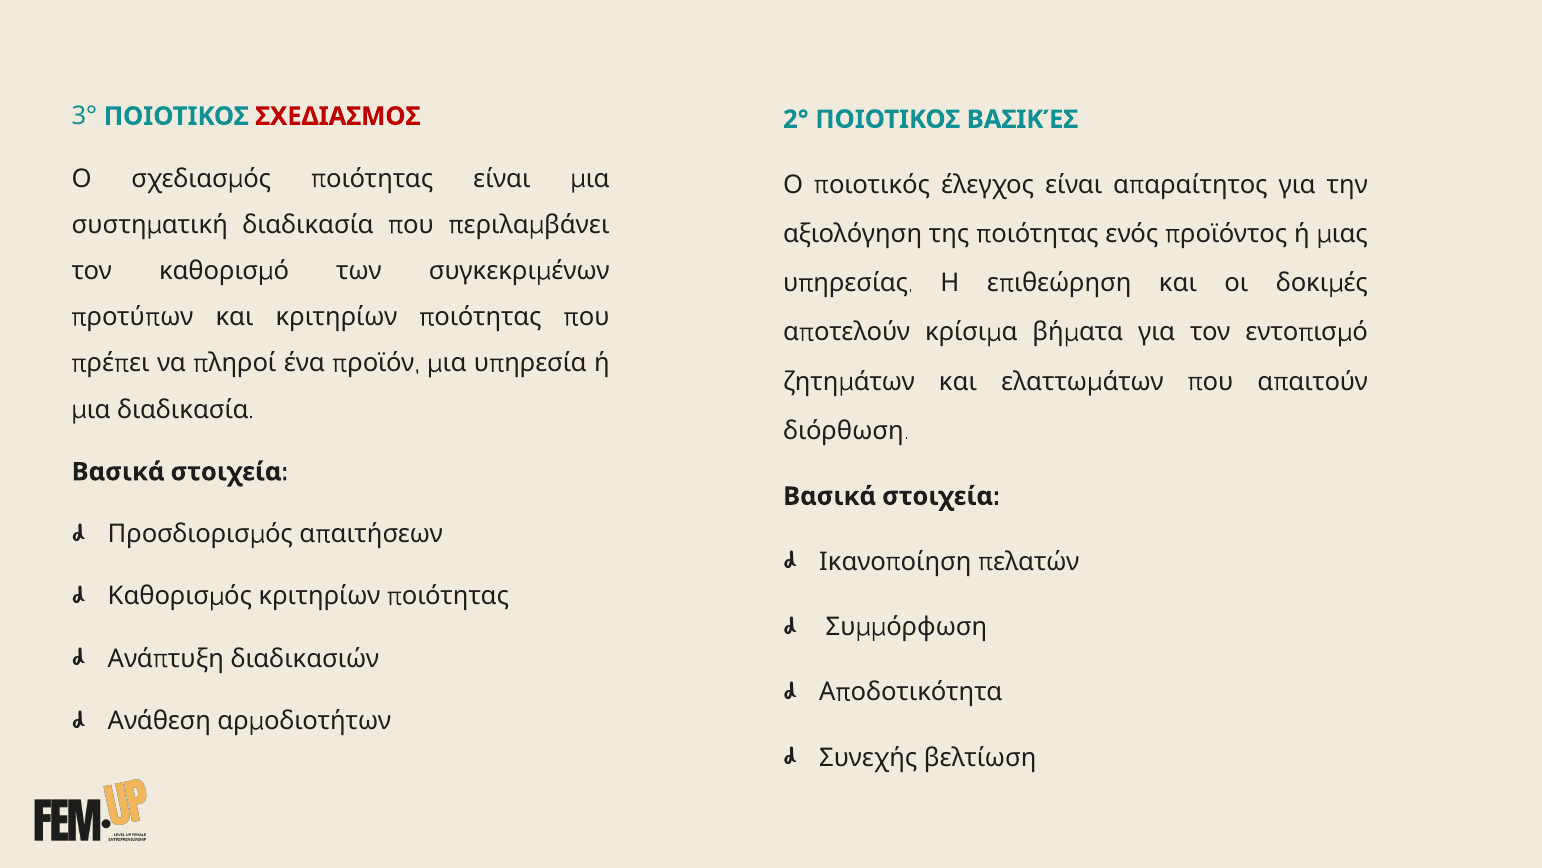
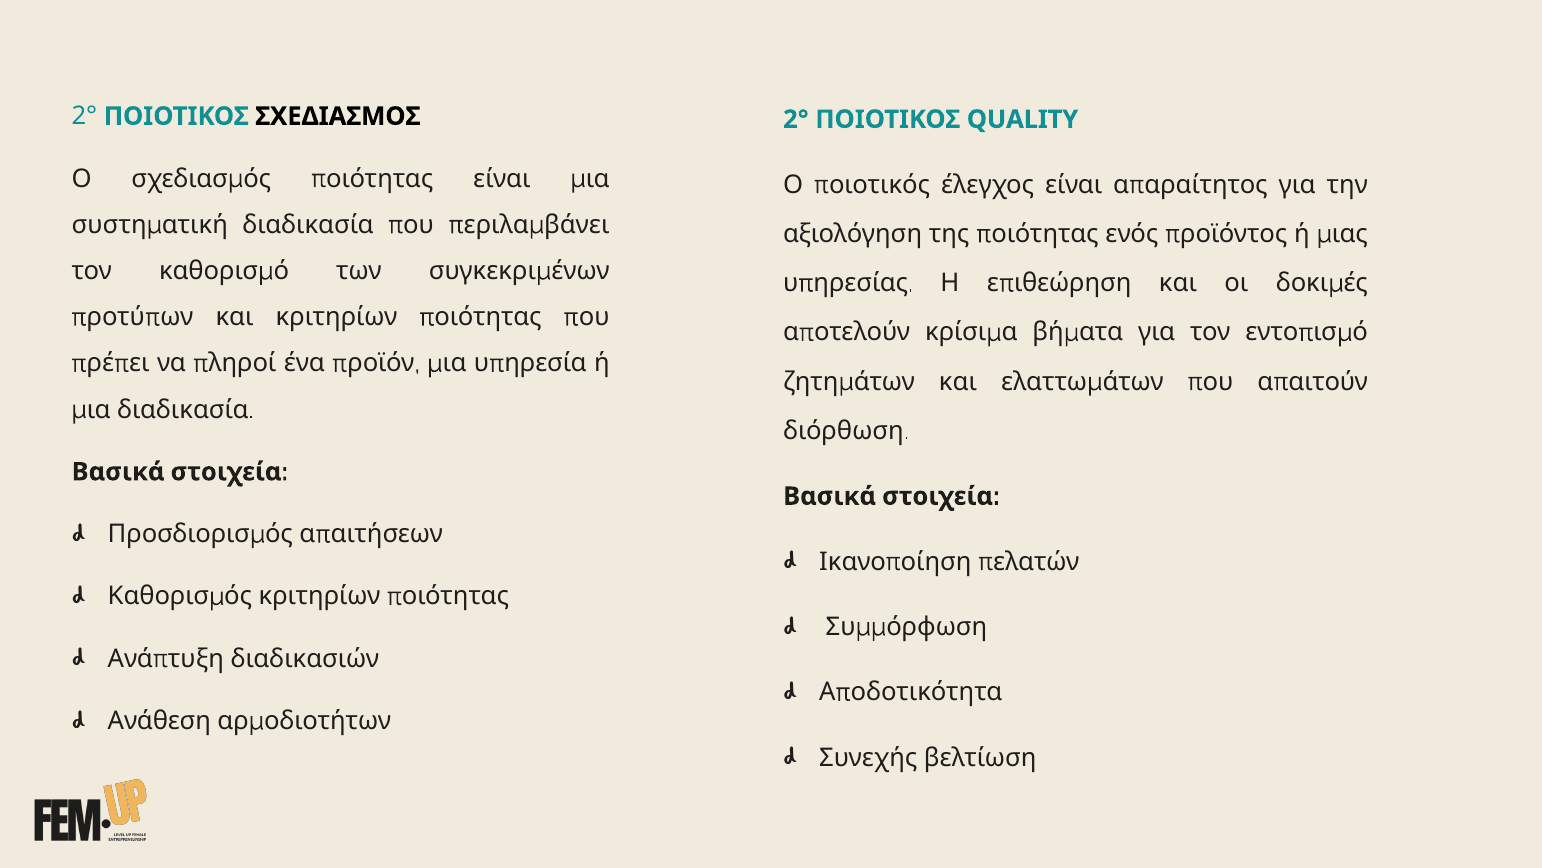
3° at (84, 116): 3° -> 2°
ΣΧΕΔΙΑΣΜΟΣ colour: red -> black
ΒΑΣΙΚΈΣ: ΒΑΣΙΚΈΣ -> QUALITY
